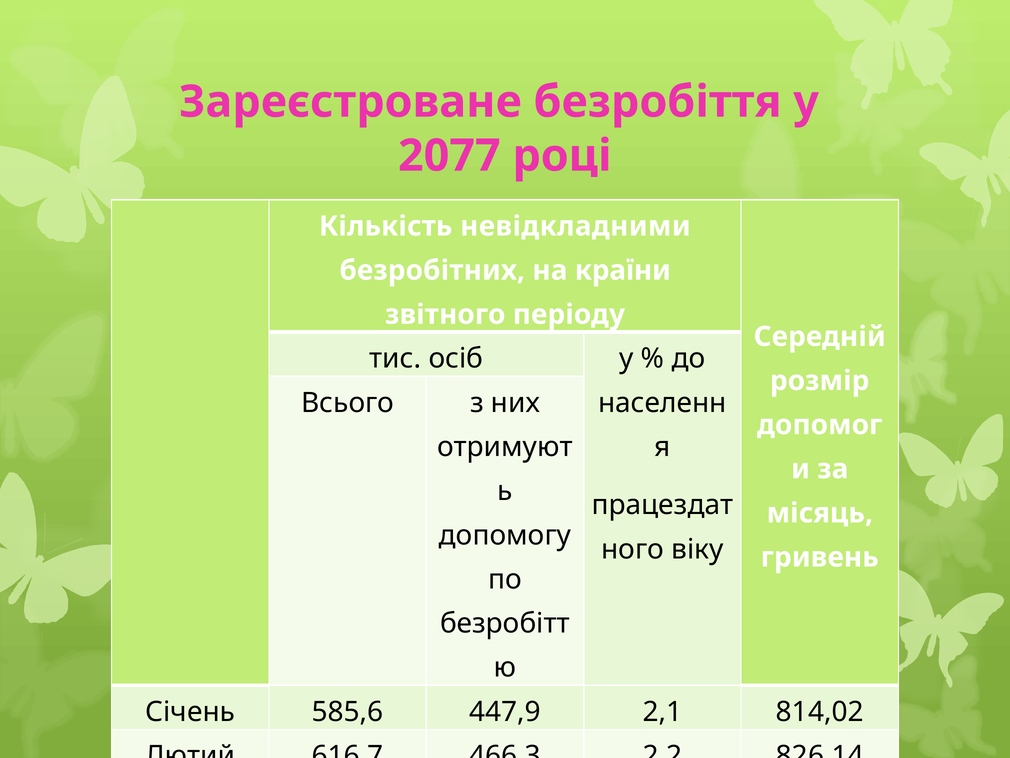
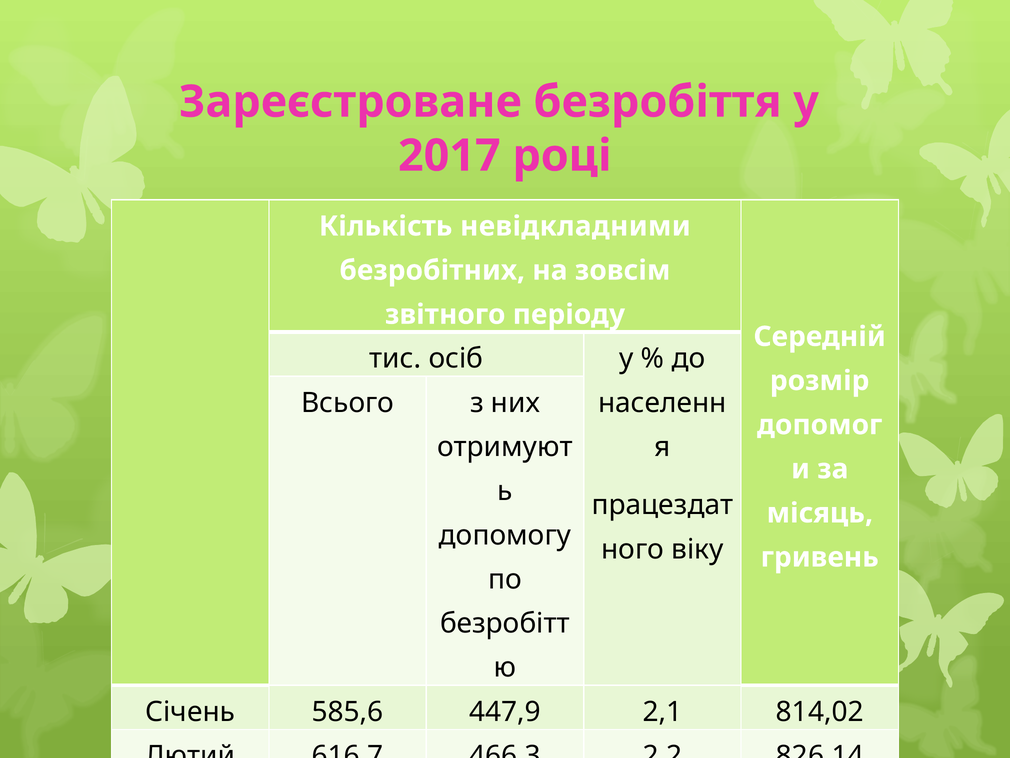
2077: 2077 -> 2017
країни: країни -> зовсім
